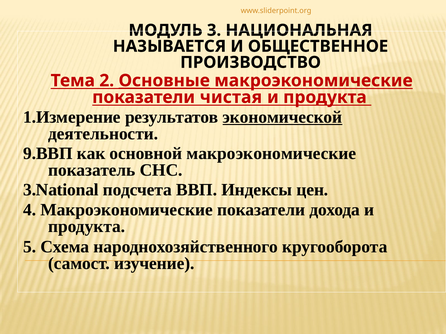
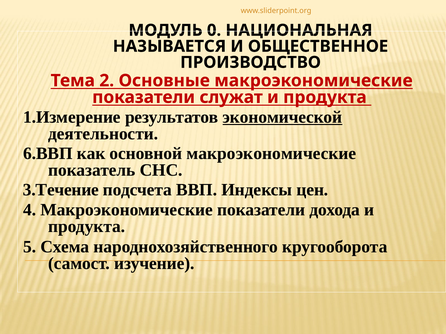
3: 3 -> 0
Основные underline: present -> none
чистая: чистая -> служат
9.ВВП: 9.ВВП -> 6.ВВП
3.National: 3.National -> 3.Течение
